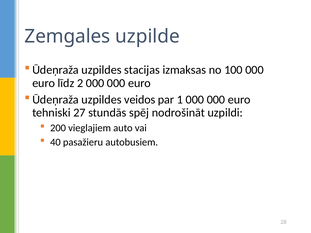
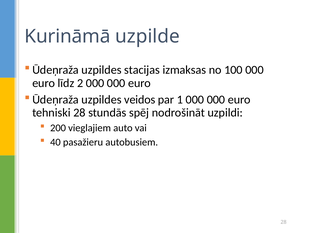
Zemgales: Zemgales -> Kurināmā
tehniski 27: 27 -> 28
